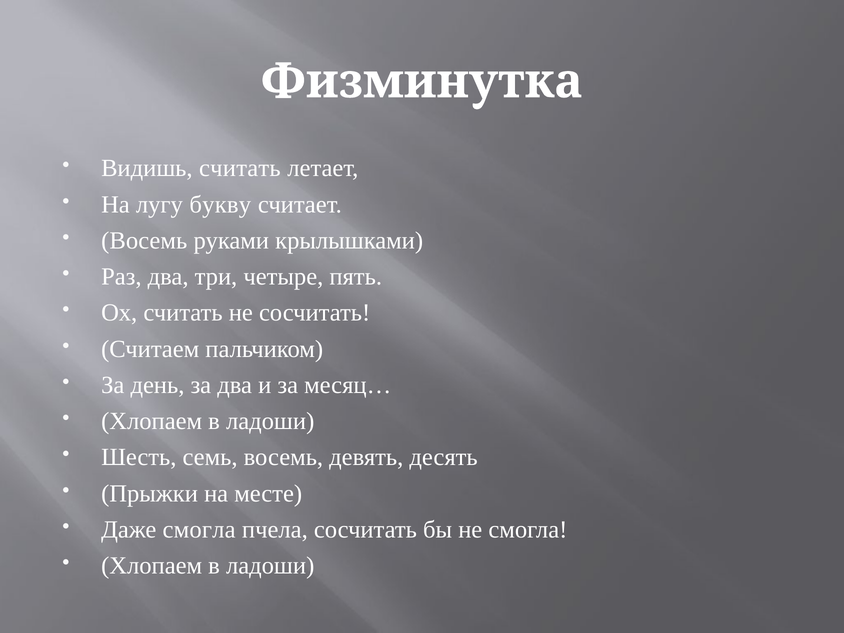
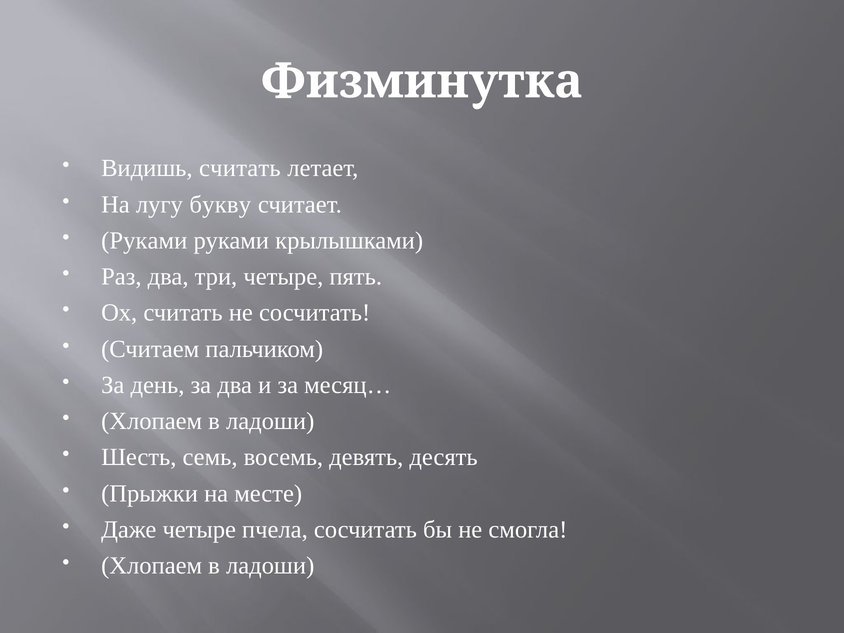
Восемь at (144, 241): Восемь -> Руками
Даже смогла: смогла -> четыре
